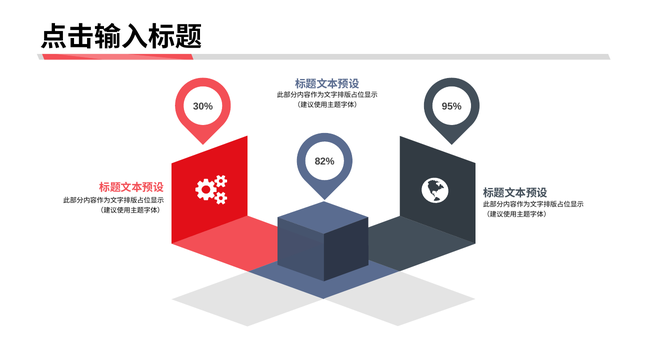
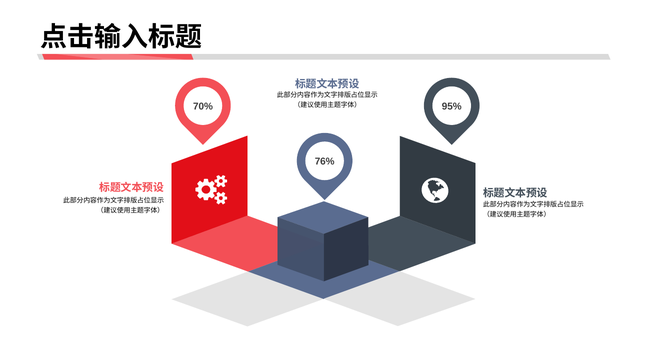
30%: 30% -> 70%
82%: 82% -> 76%
